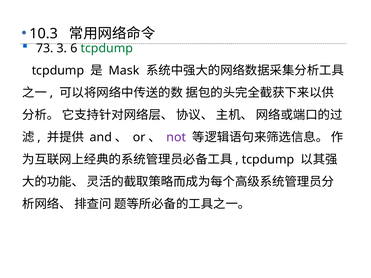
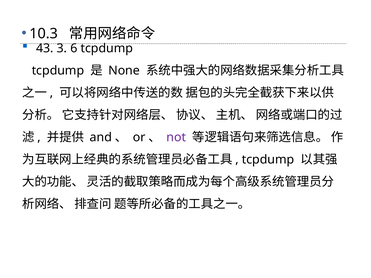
73: 73 -> 43
tcpdump at (107, 48) colour: green -> black
Mask: Mask -> None
